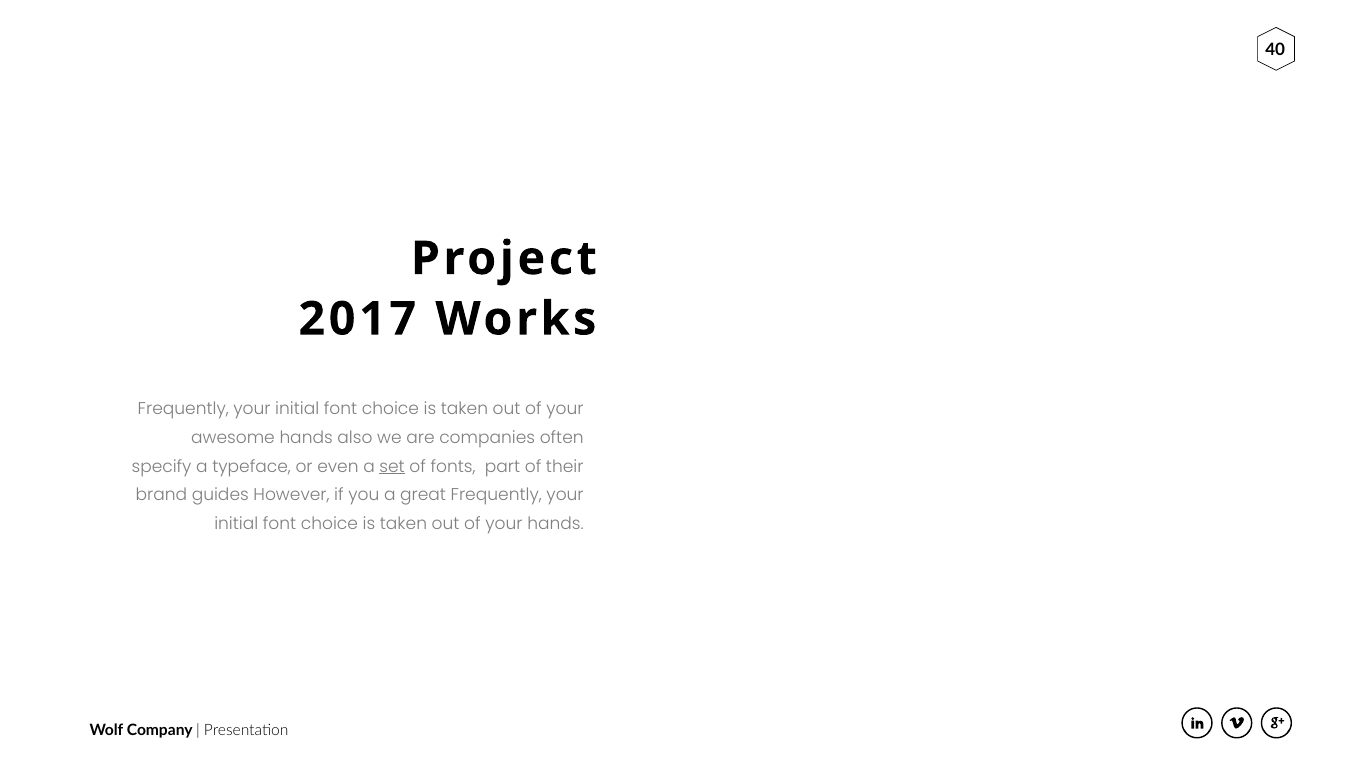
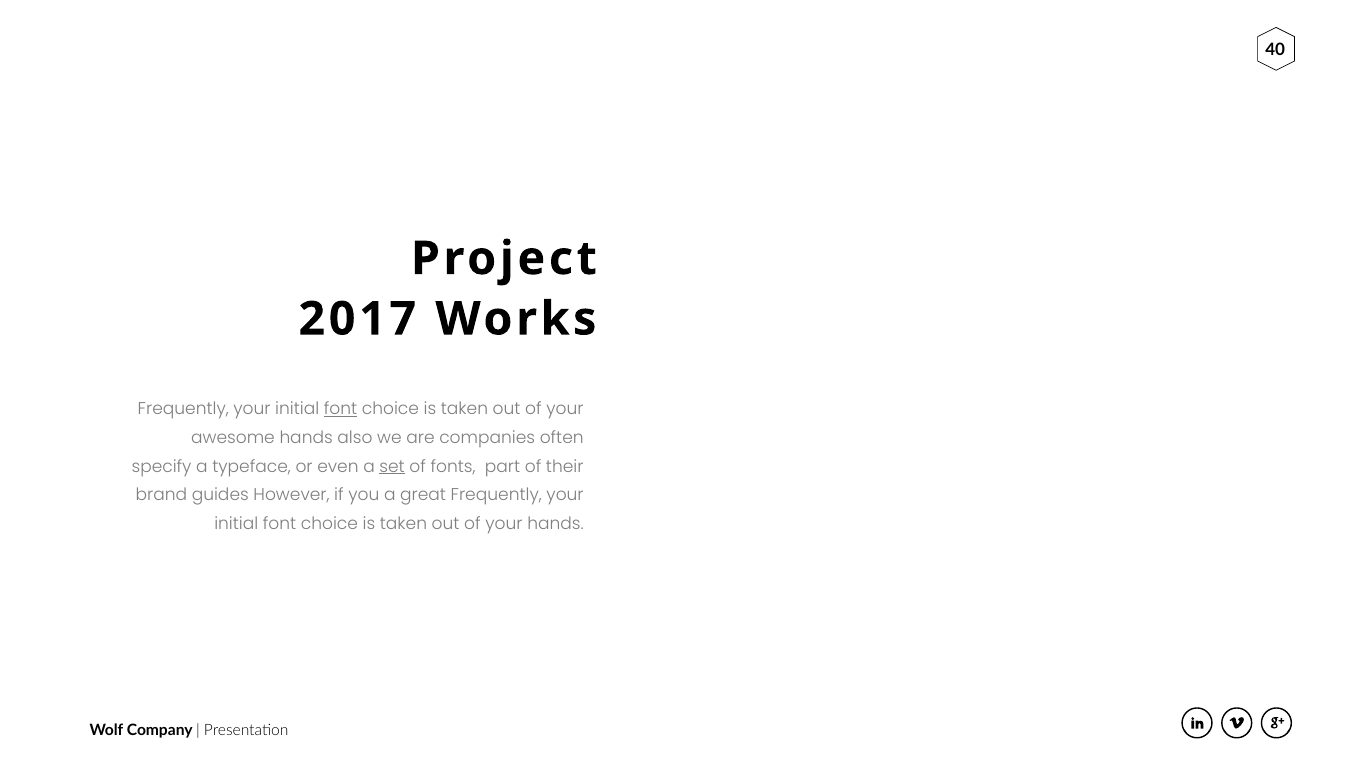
font at (341, 409) underline: none -> present
